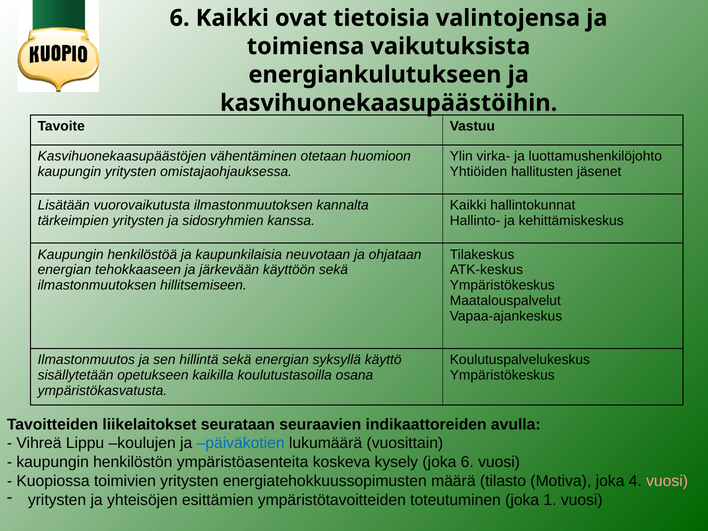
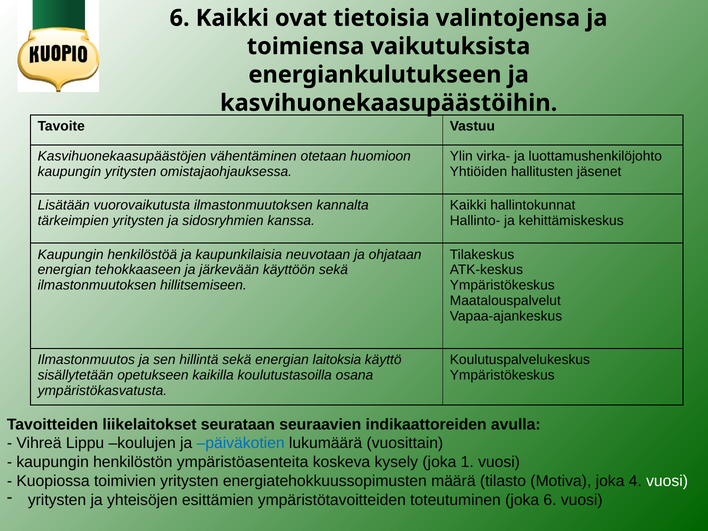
syksyllä: syksyllä -> laitoksia
joka 6: 6 -> 1
vuosi at (667, 481) colour: pink -> white
joka 1: 1 -> 6
